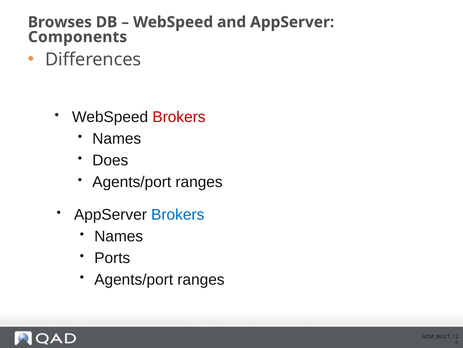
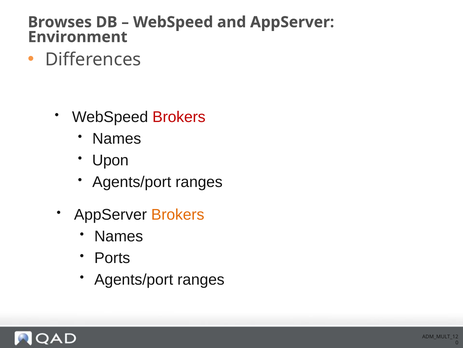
Components: Components -> Environment
Does: Does -> Upon
Brokers at (178, 214) colour: blue -> orange
